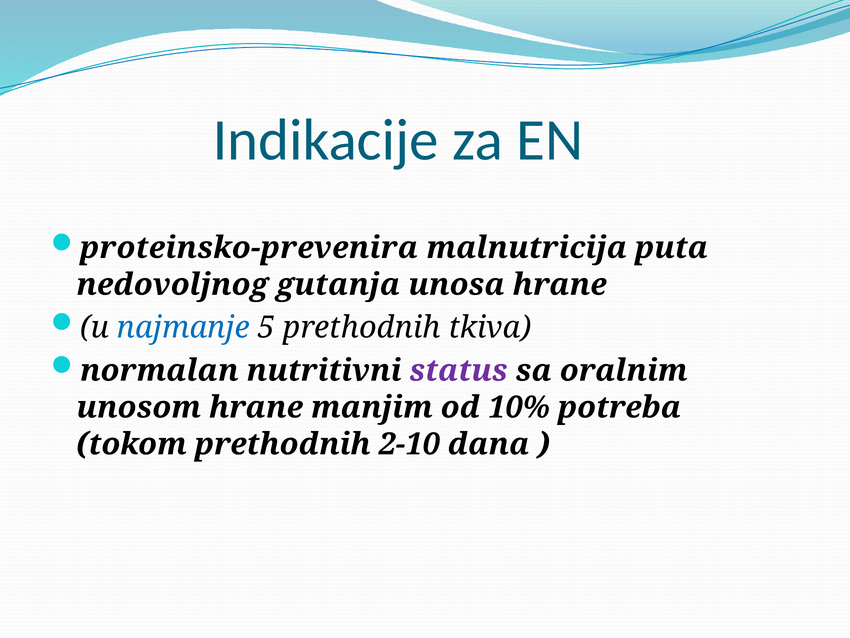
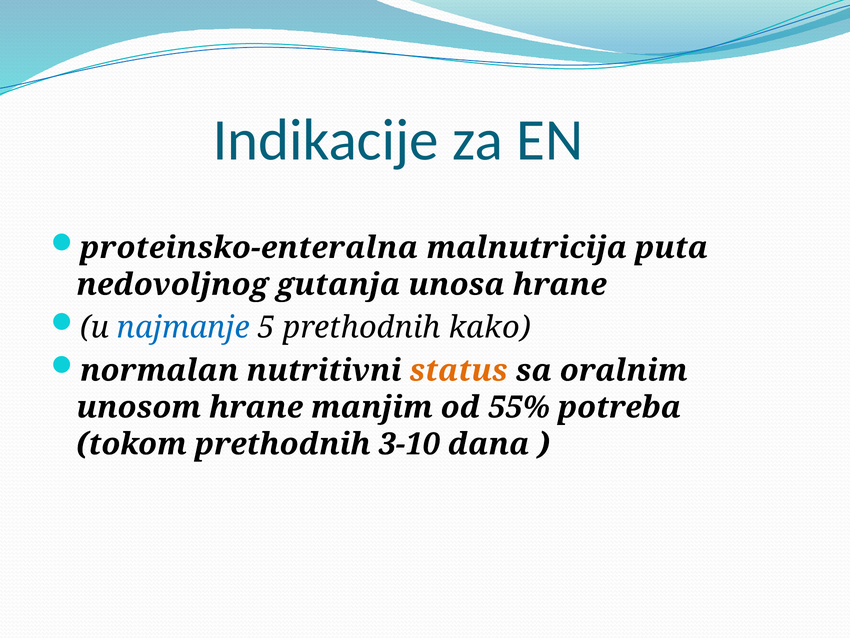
proteinsko-prevenira: proteinsko-prevenira -> proteinsko-enteralna
tkiva: tkiva -> kako
status colour: purple -> orange
10%: 10% -> 55%
2-10: 2-10 -> 3-10
